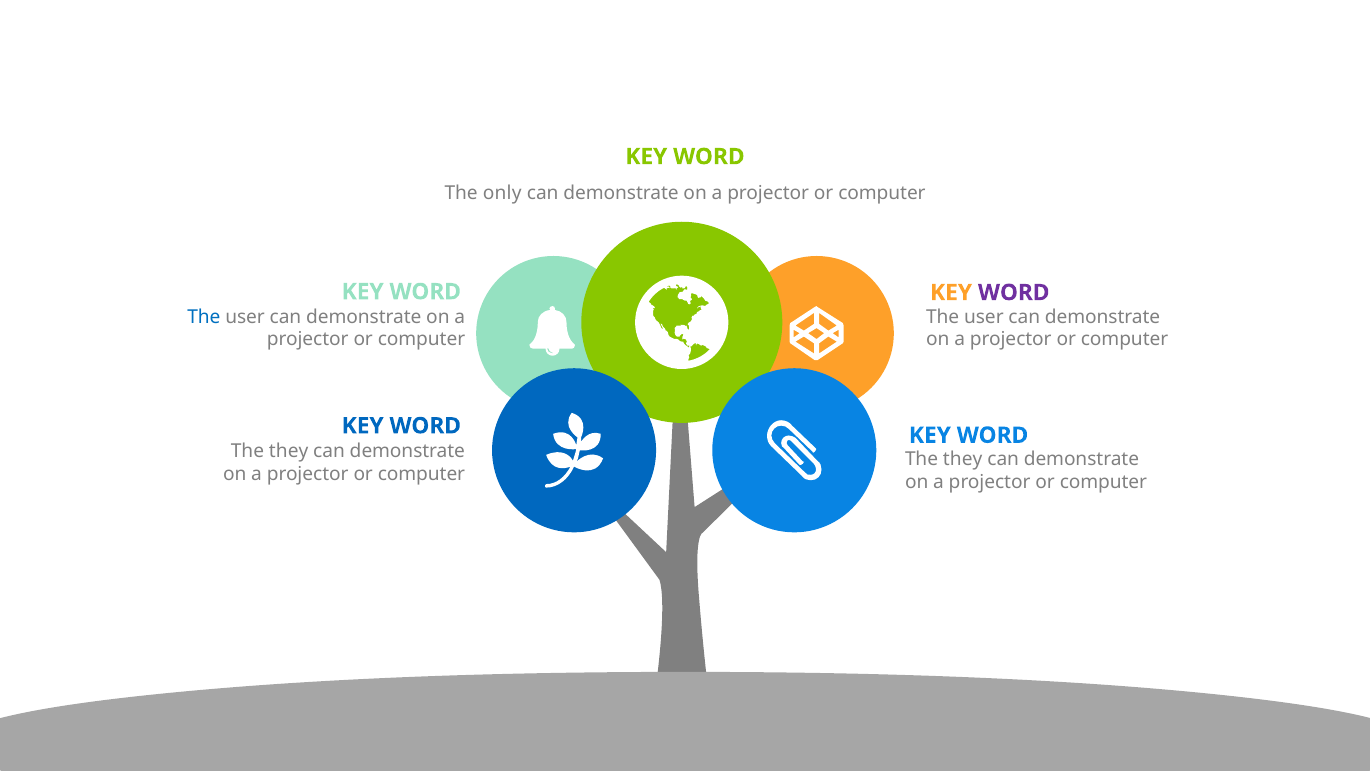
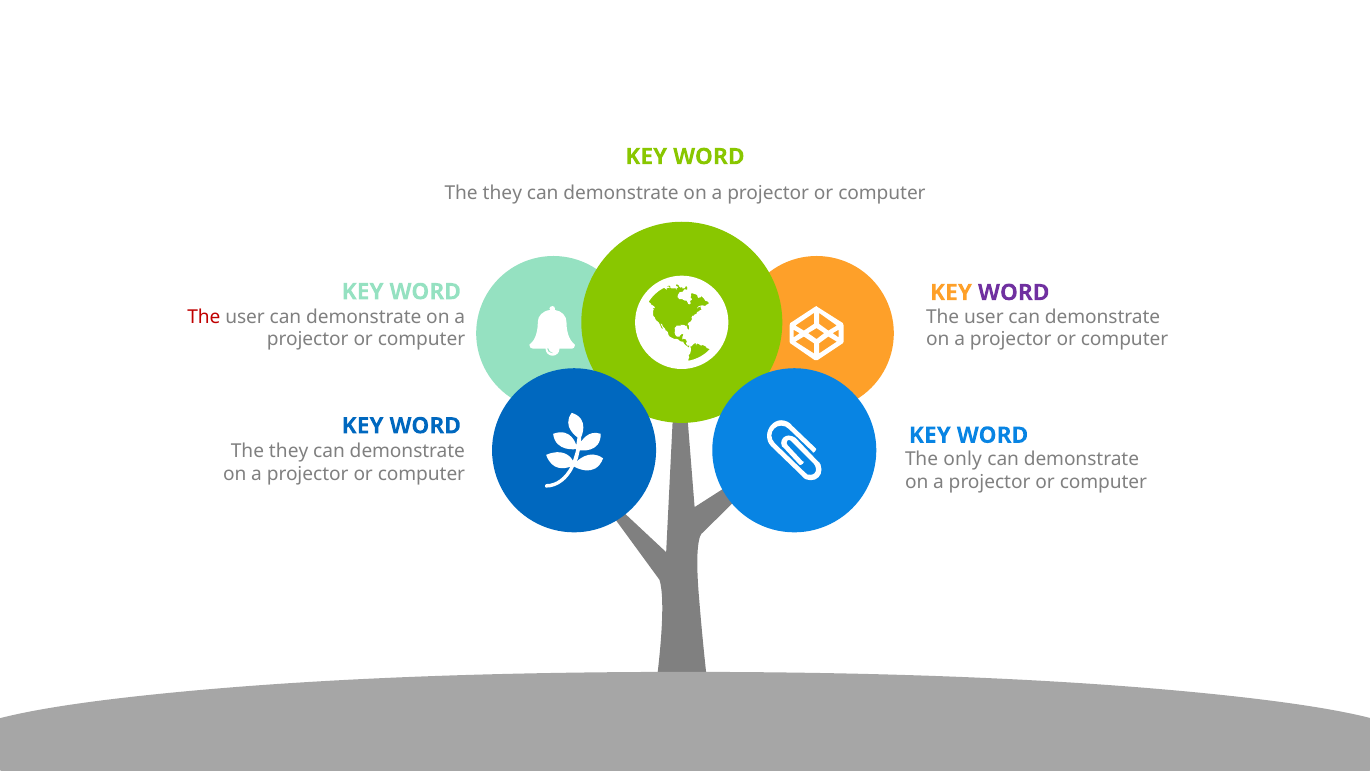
only at (502, 193): only -> they
The at (204, 317) colour: blue -> red
they at (963, 459): they -> only
